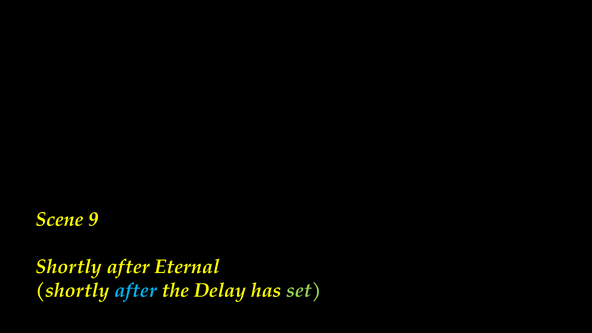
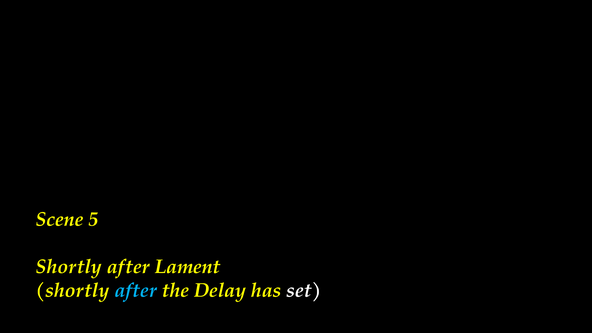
9: 9 -> 5
Eternal: Eternal -> Lament
set colour: light green -> white
